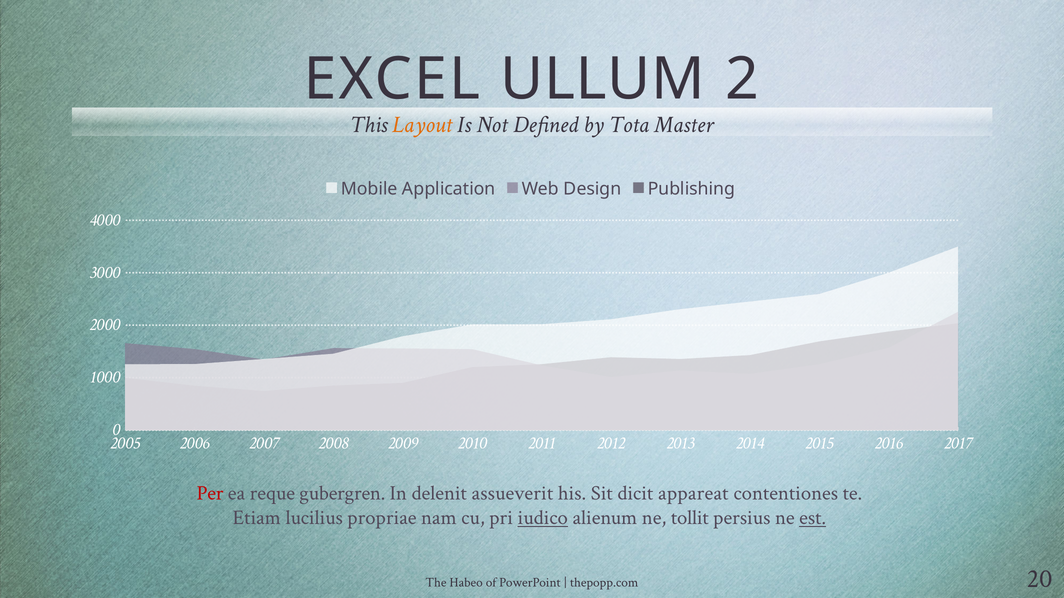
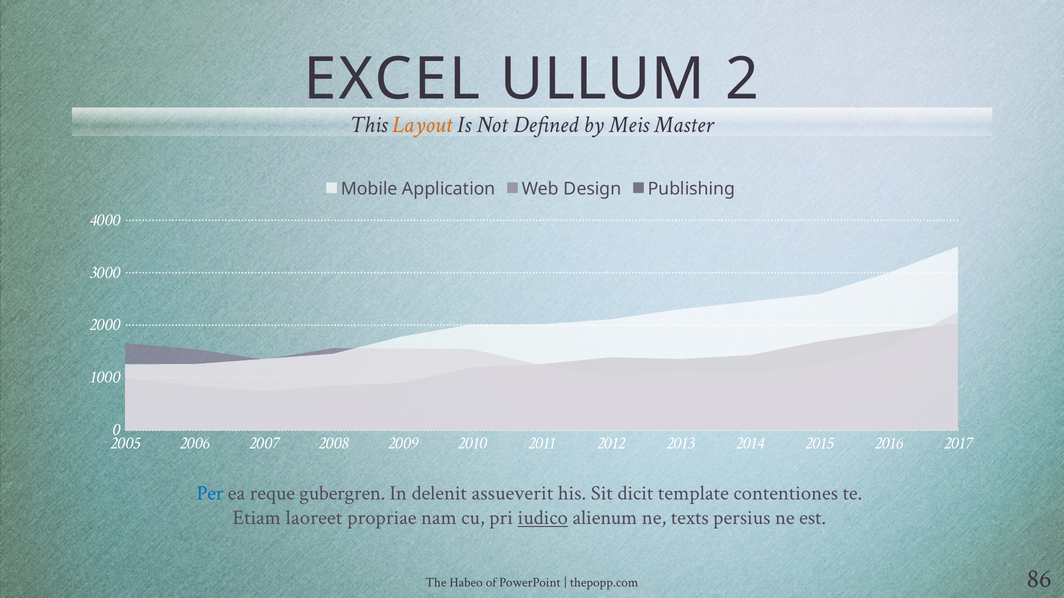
Tota: Tota -> Meis
Per colour: red -> blue
appareat: appareat -> template
lucilius: lucilius -> laoreet
tollit: tollit -> texts
est underline: present -> none
20: 20 -> 86
